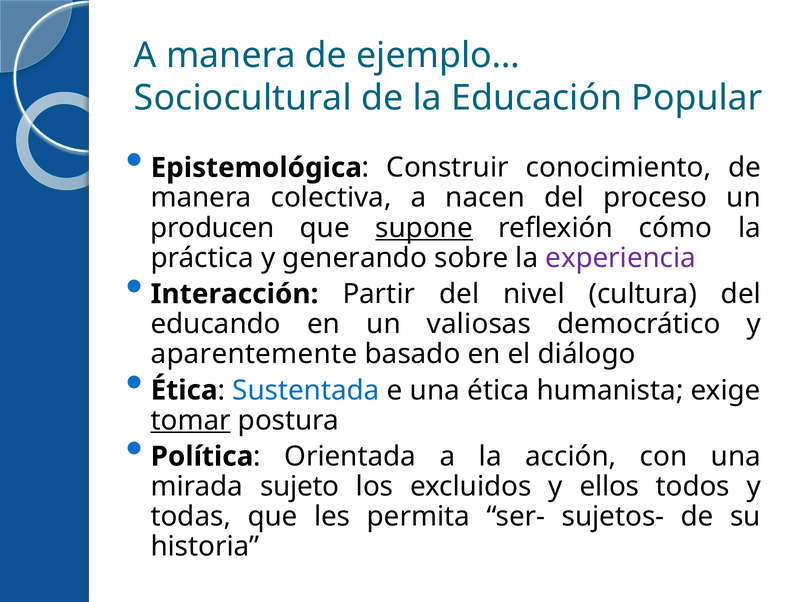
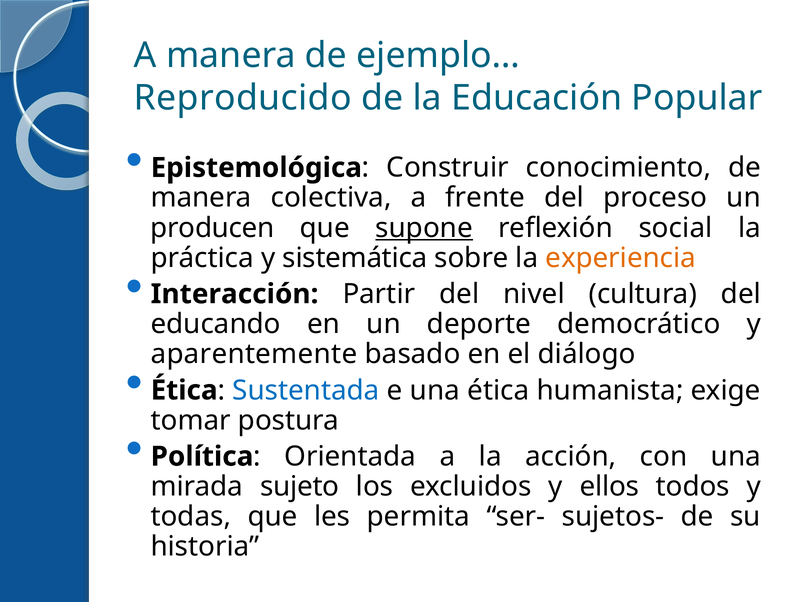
Sociocultural: Sociocultural -> Reproducido
nacen: nacen -> frente
cómo: cómo -> social
generando: generando -> sistemática
experiencia colour: purple -> orange
valiosas: valiosas -> deporte
tomar underline: present -> none
